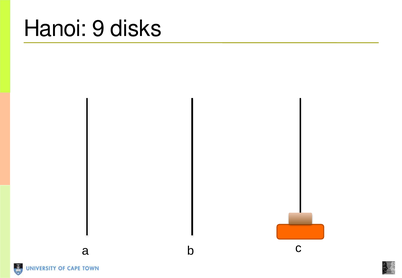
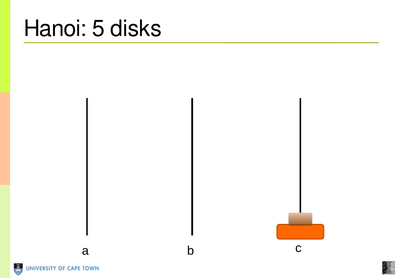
9: 9 -> 5
